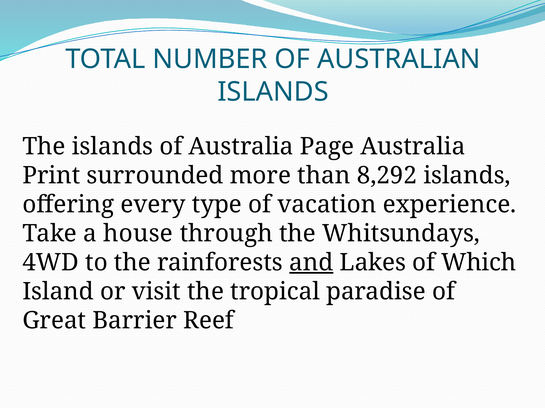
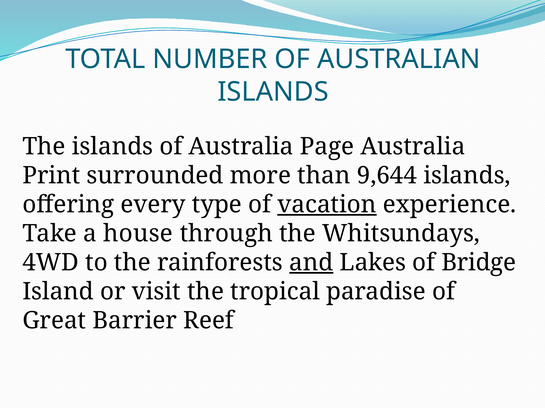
8,292: 8,292 -> 9,644
vacation underline: none -> present
Which: Which -> Bridge
